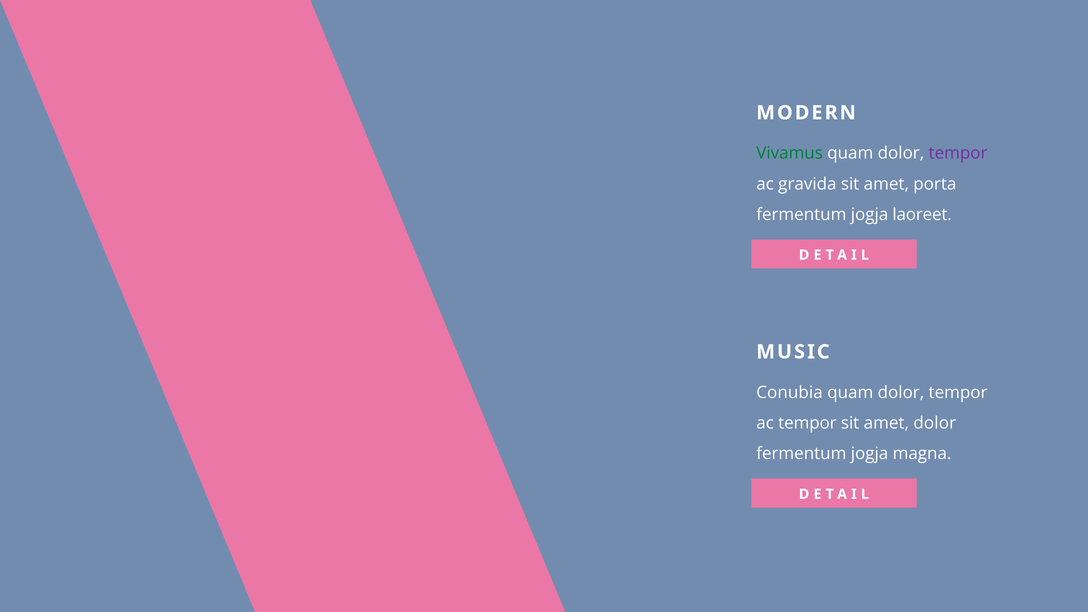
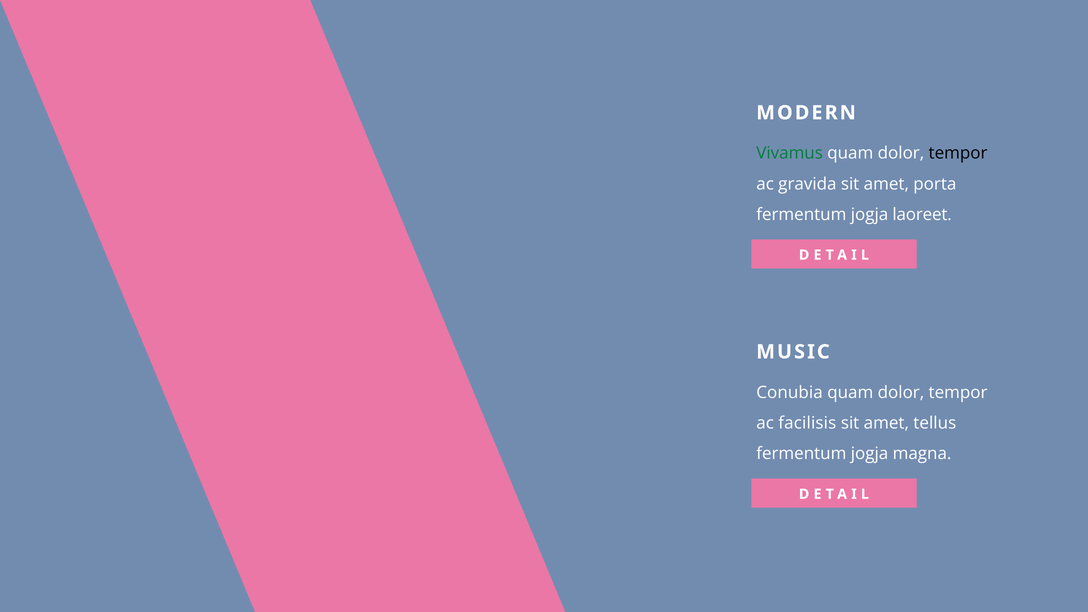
tempor at (958, 153) colour: purple -> black
ac tempor: tempor -> facilisis
amet dolor: dolor -> tellus
